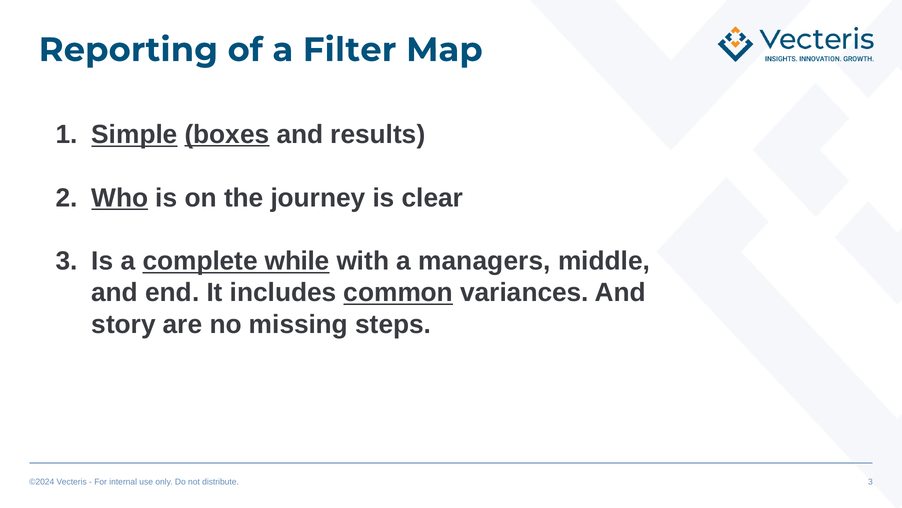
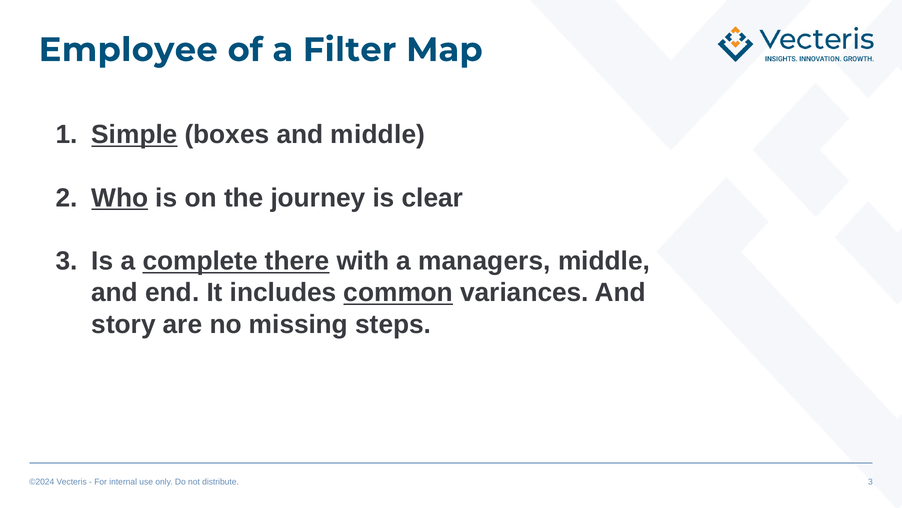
Reporting: Reporting -> Employee
boxes underline: present -> none
and results: results -> middle
while: while -> there
